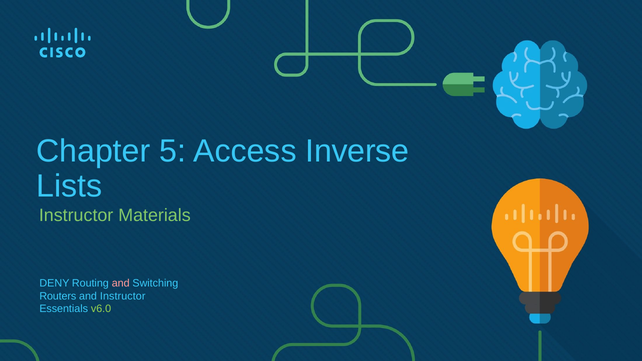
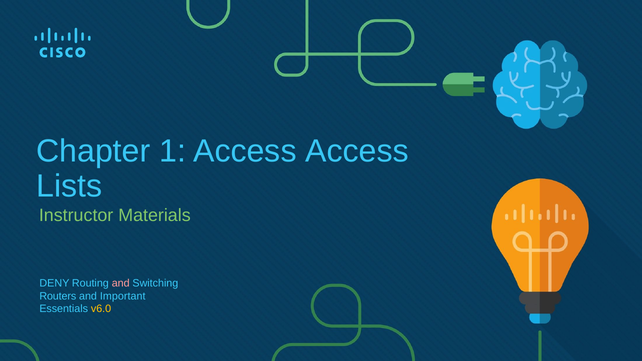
5: 5 -> 1
Access Inverse: Inverse -> Access
and Instructor: Instructor -> Important
v6.0 colour: light green -> yellow
